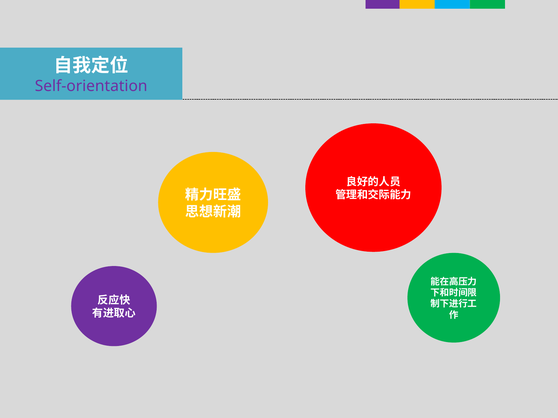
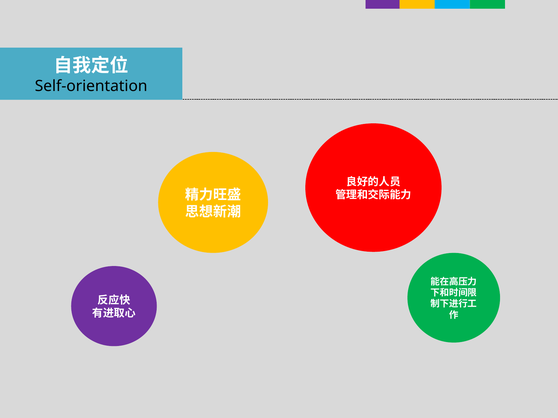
Self-orientation colour: purple -> black
